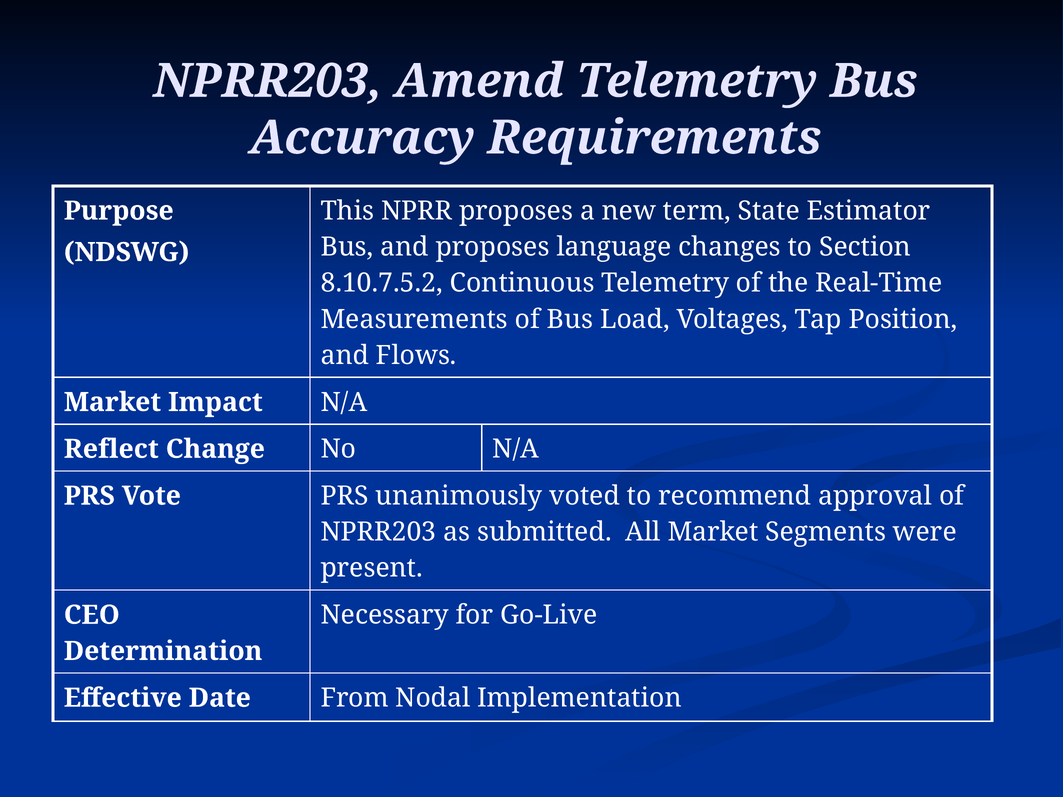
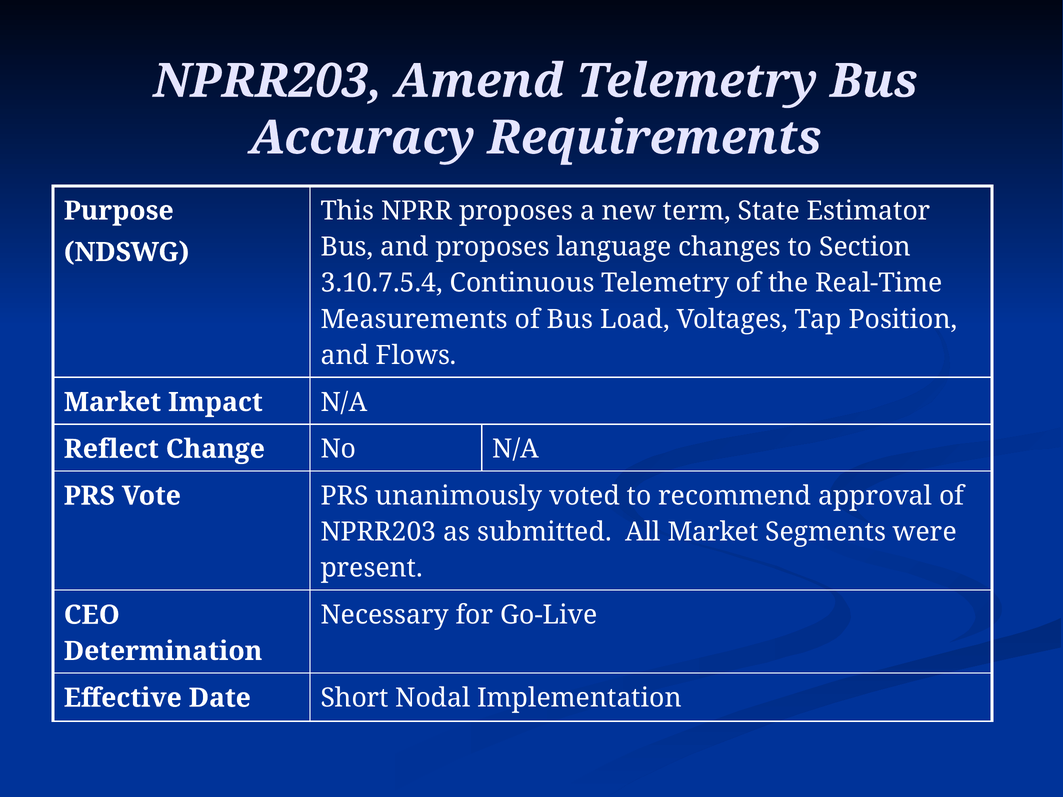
8.10.7.5.2: 8.10.7.5.2 -> 3.10.7.5.4
From: From -> Short
